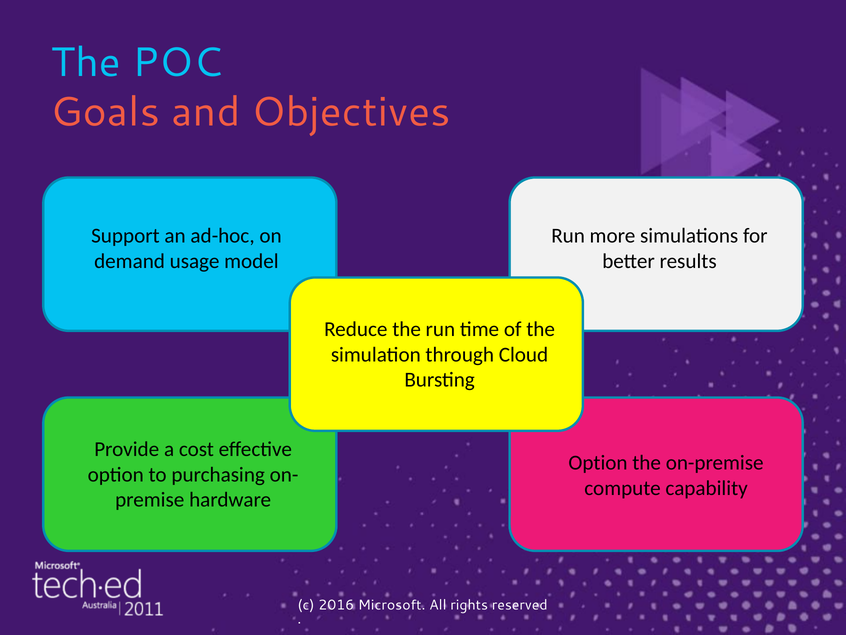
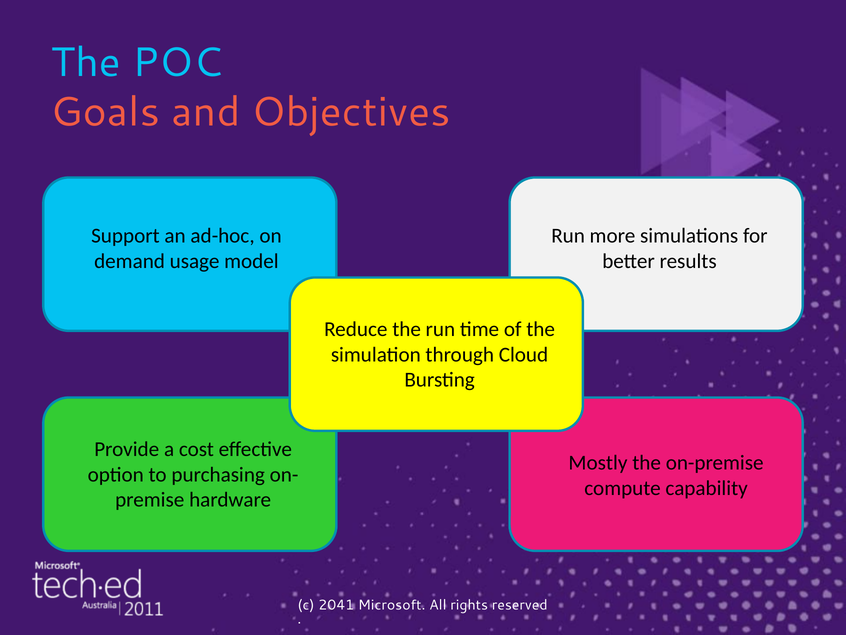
Option at (598, 462): Option -> Mostly
2016: 2016 -> 2041
